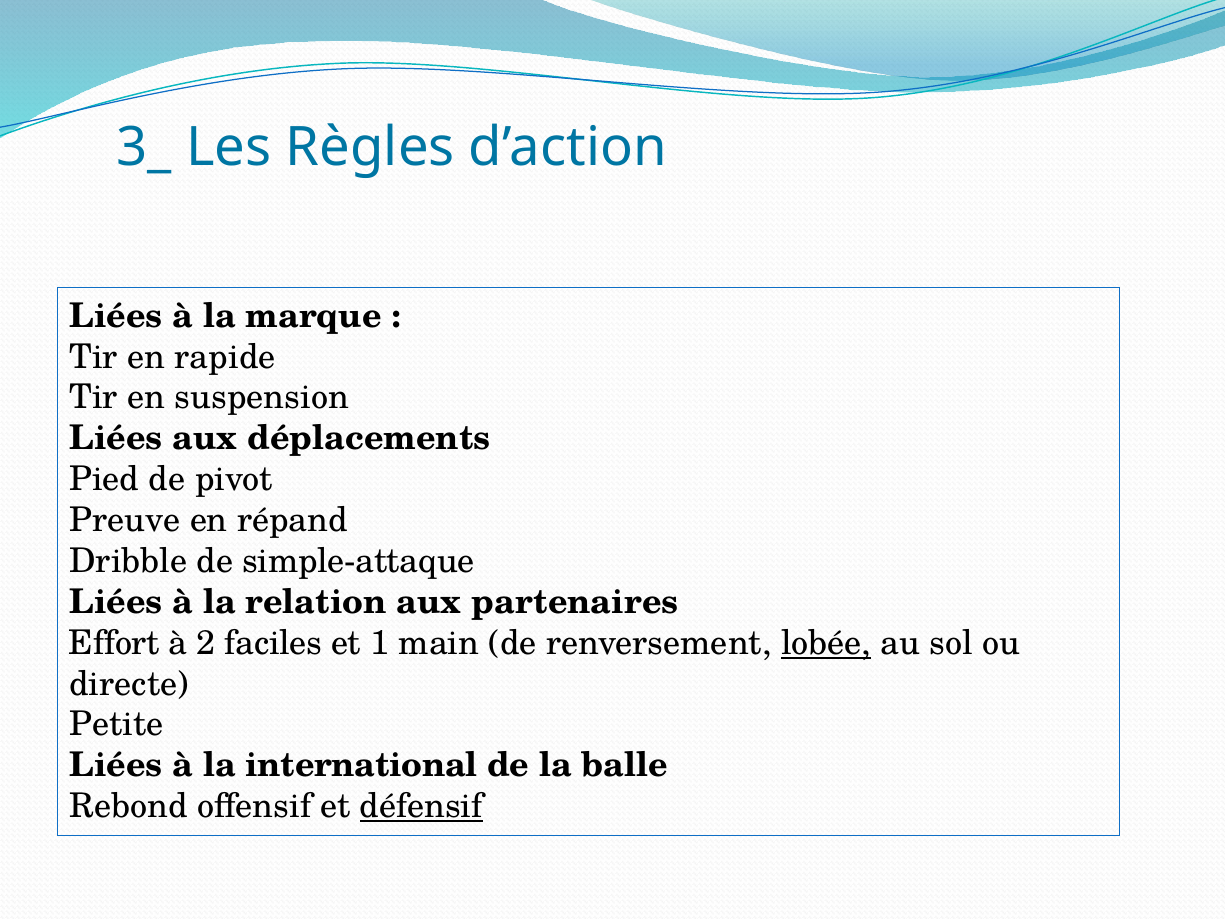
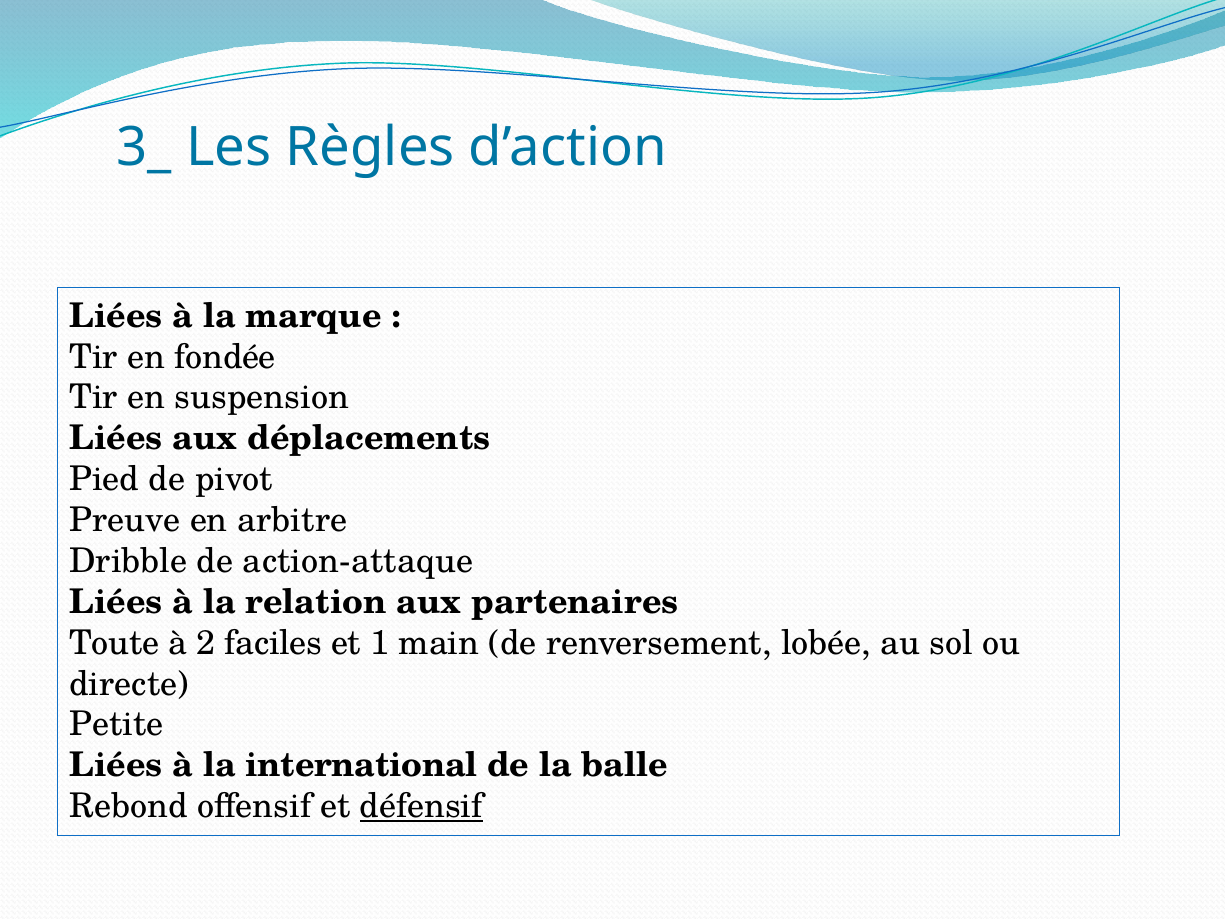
rapide: rapide -> fondée
répand: répand -> arbitre
simple-attaque: simple-attaque -> action-attaque
Effort: Effort -> Toute
lobée underline: present -> none
